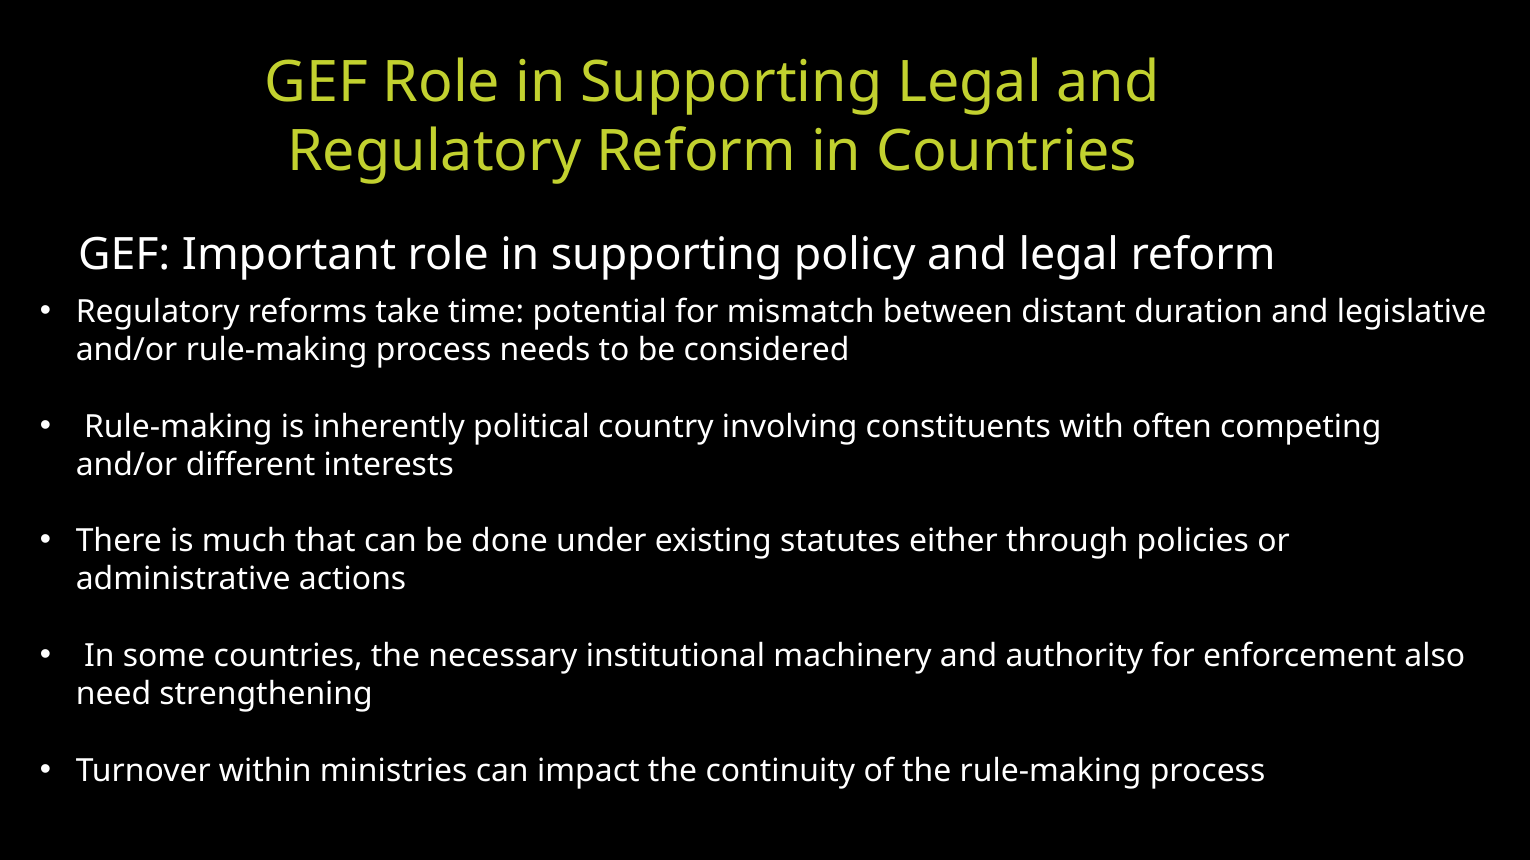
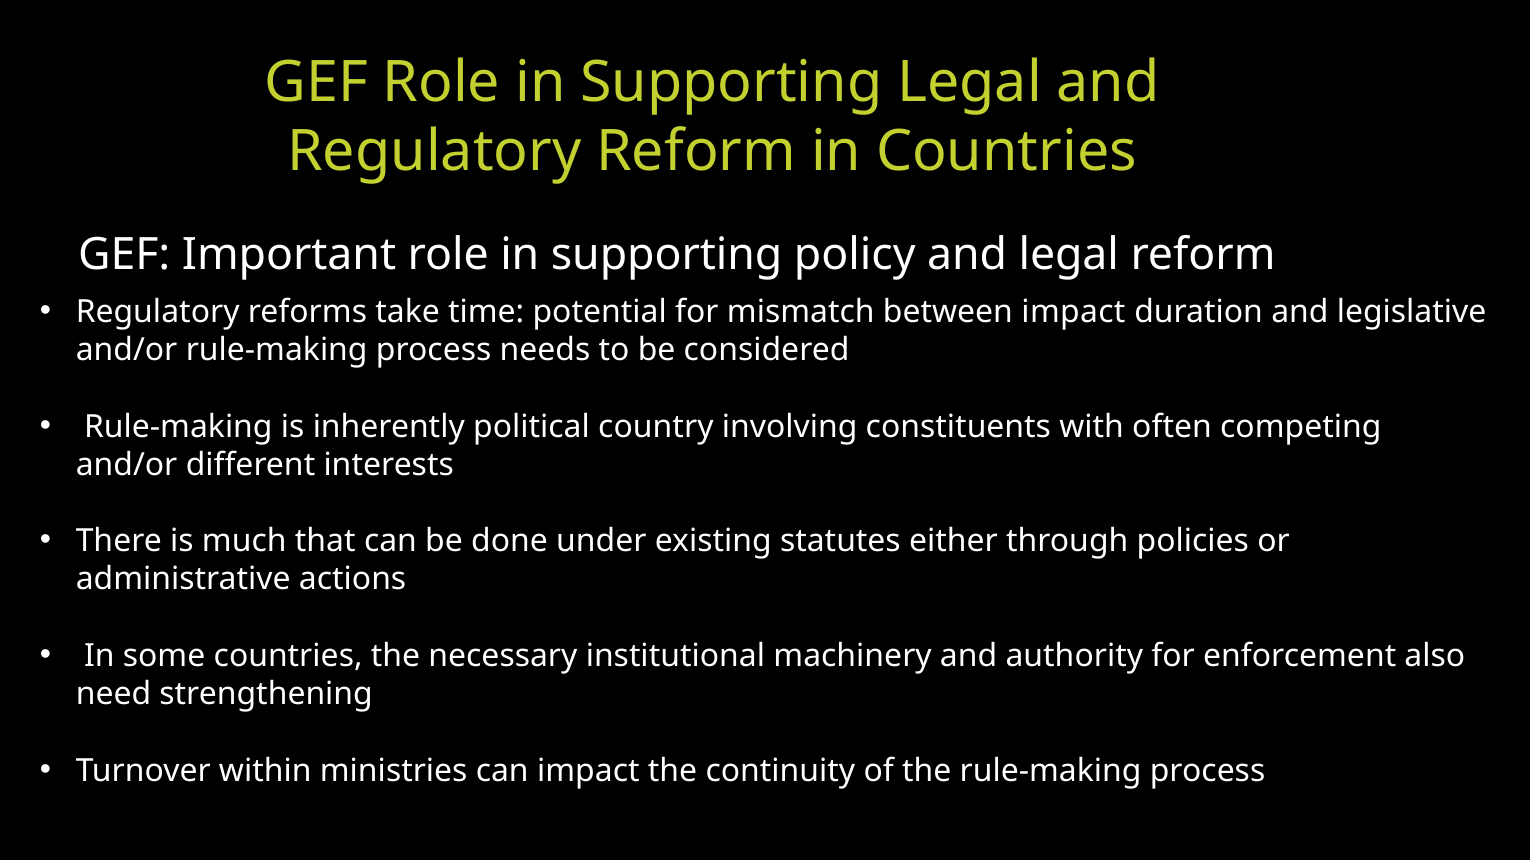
between distant: distant -> impact
